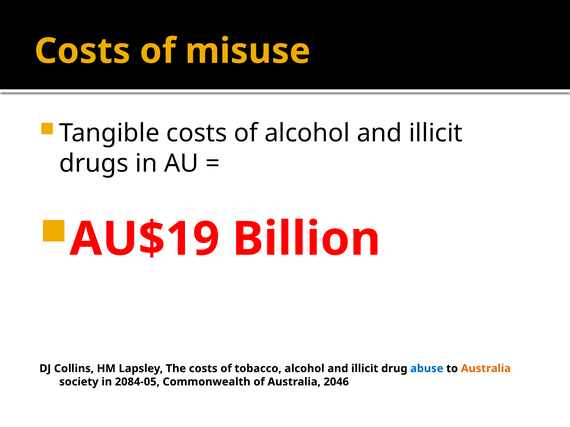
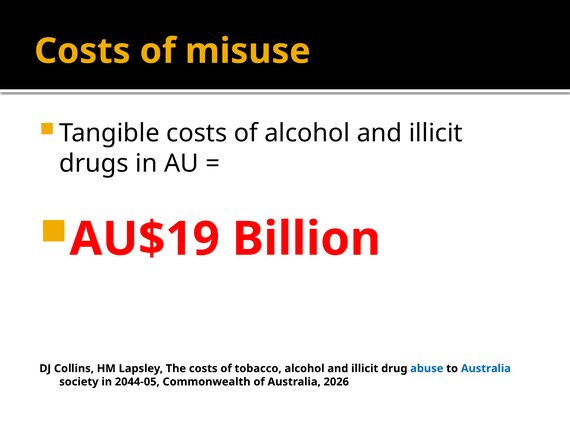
Australia at (486, 369) colour: orange -> blue
2084-05: 2084-05 -> 2044-05
2046: 2046 -> 2026
